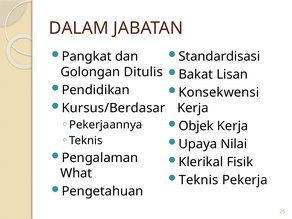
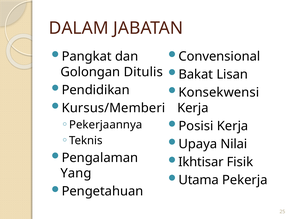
Standardisasi: Standardisasi -> Convensional
Kursus/Berdasar: Kursus/Berdasar -> Kursus/Memberi
Objek: Objek -> Posisi
Klerikal: Klerikal -> Ikhtisar
What: What -> Yang
Teknis at (199, 180): Teknis -> Utama
